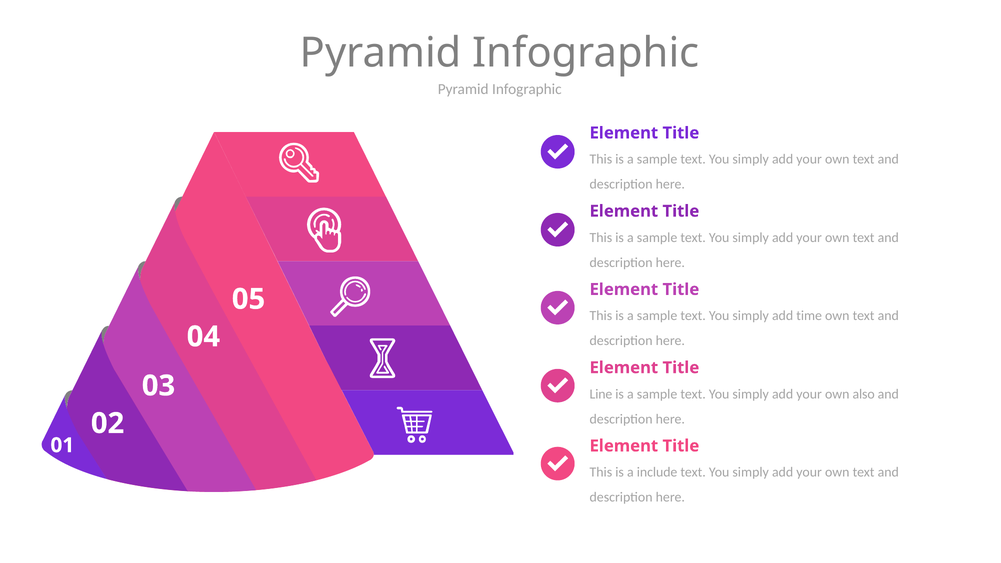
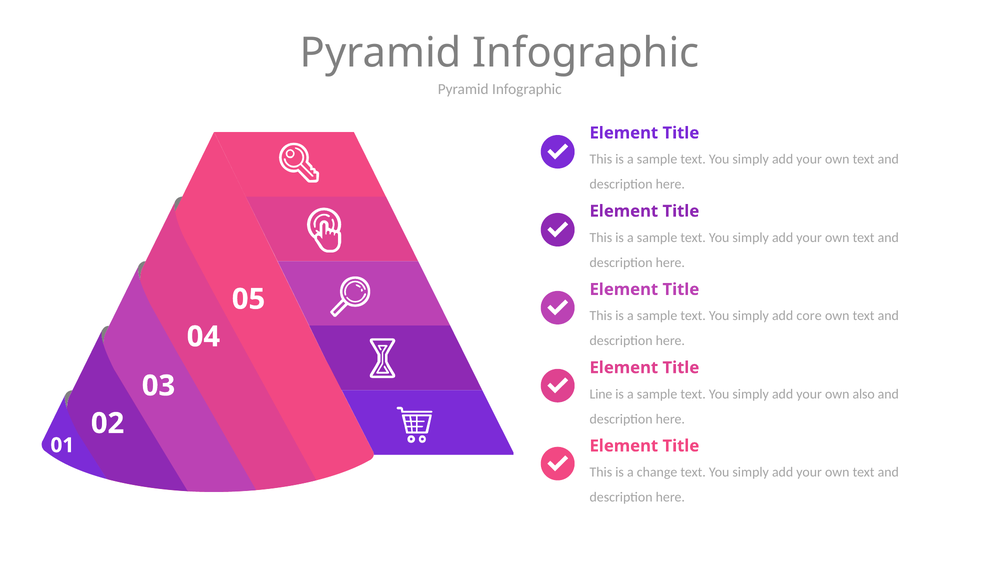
time: time -> core
include: include -> change
